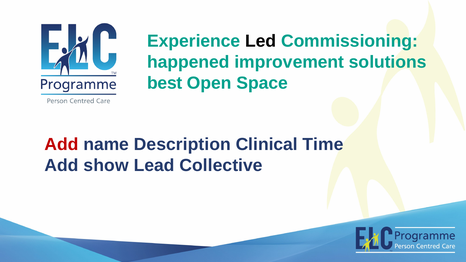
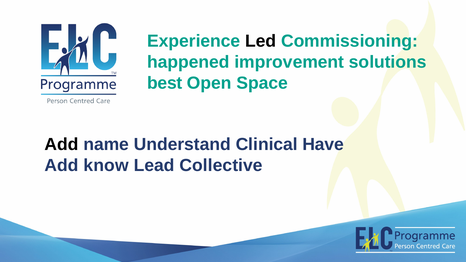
Add at (62, 145) colour: red -> black
Description: Description -> Understand
Time: Time -> Have
show: show -> know
